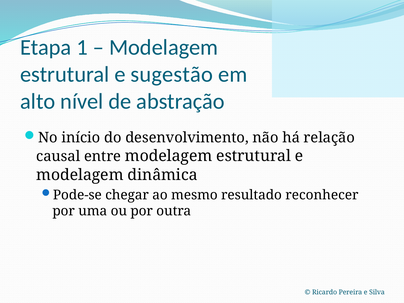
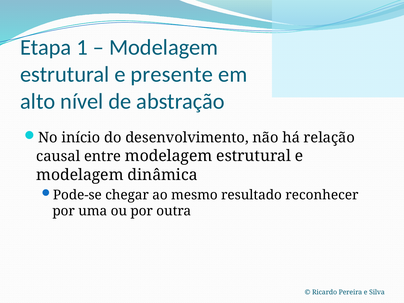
sugestão: sugestão -> presente
